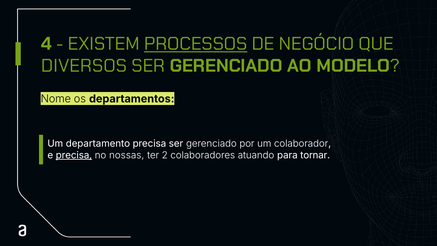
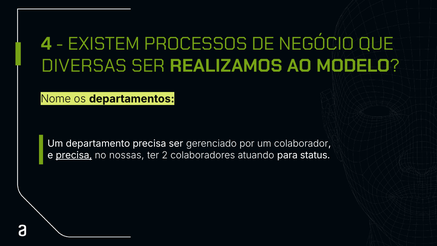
PROCESSOS underline: present -> none
DIVERSOS: DIVERSOS -> DIVERSAS
GERENCIADO at (226, 66): GERENCIADO -> REALIZAMOS
tornar: tornar -> status
